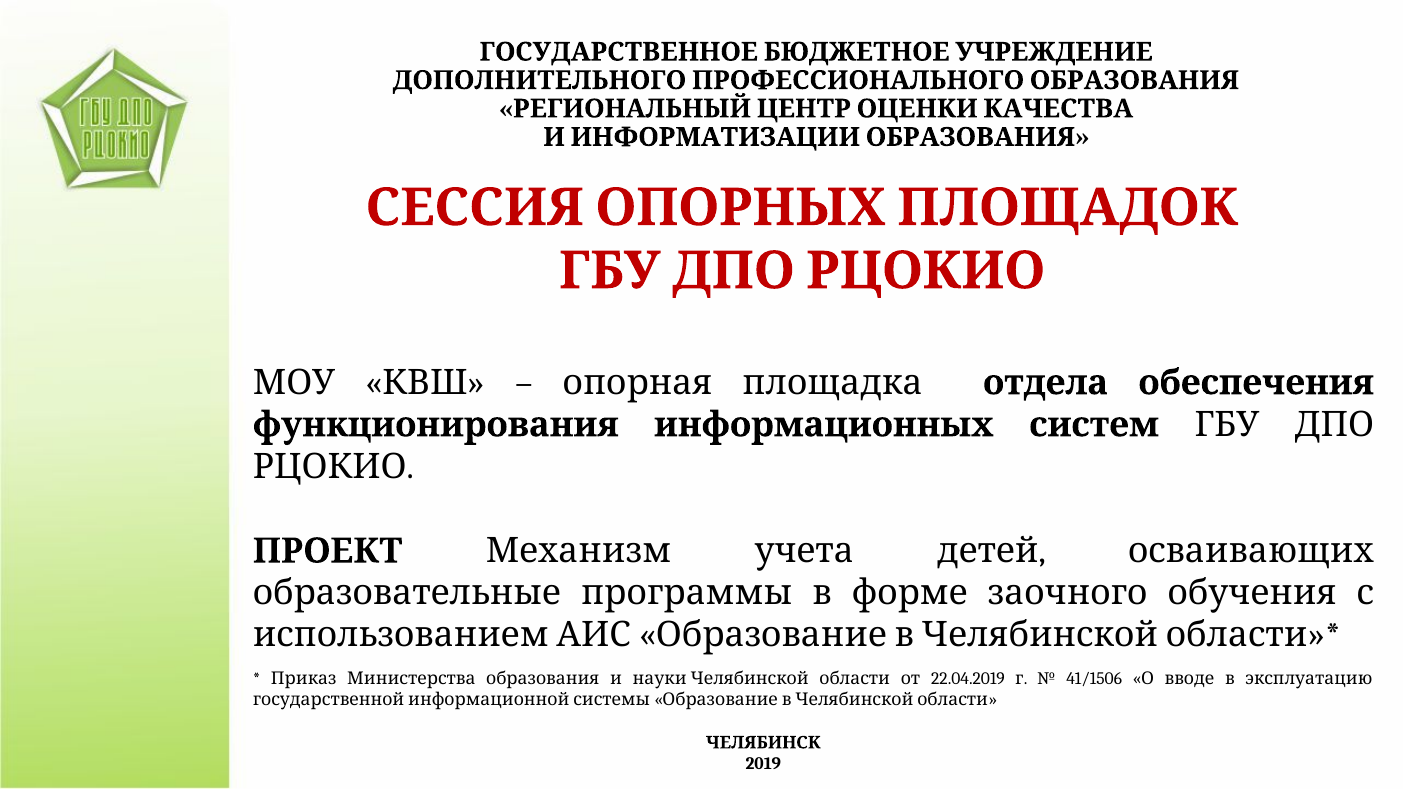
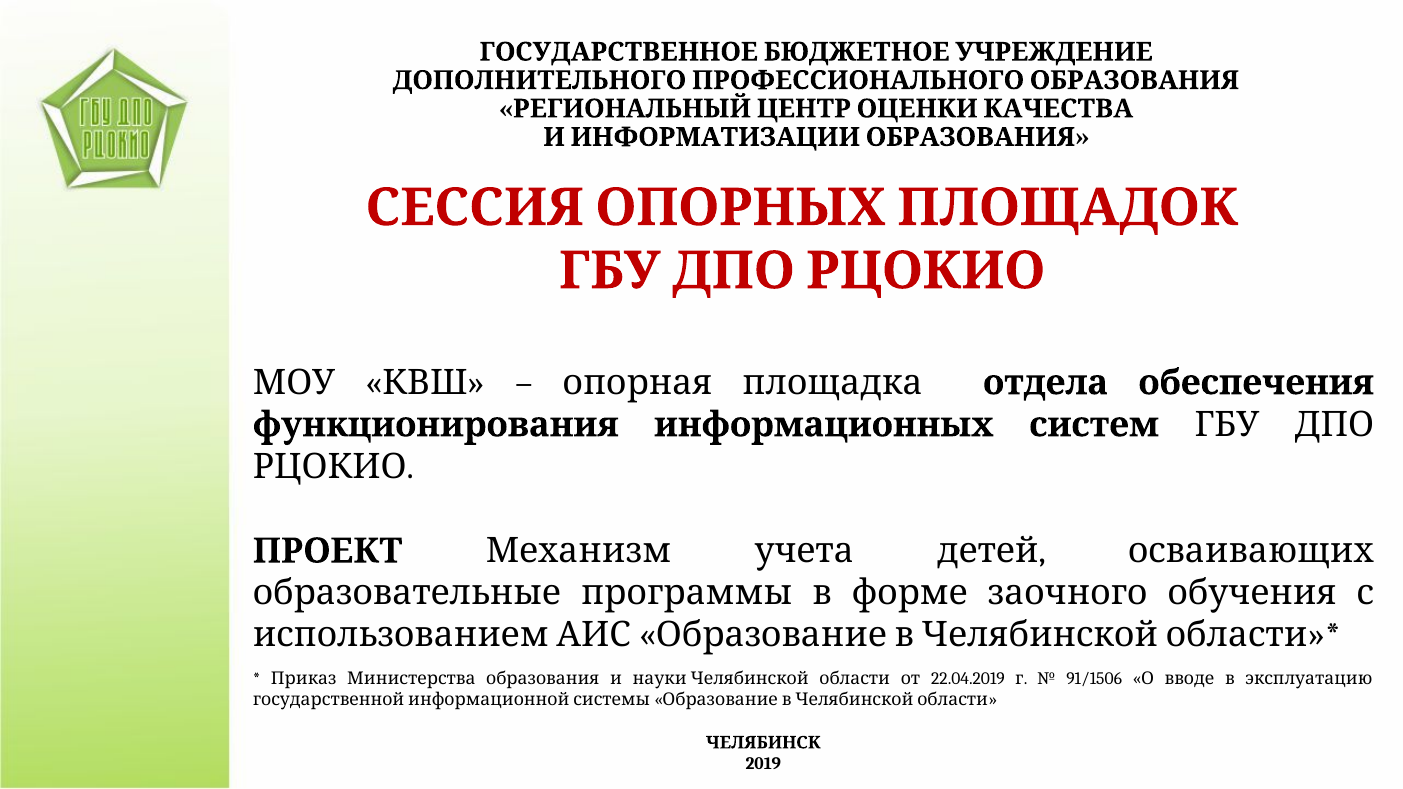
41/1506: 41/1506 -> 91/1506
